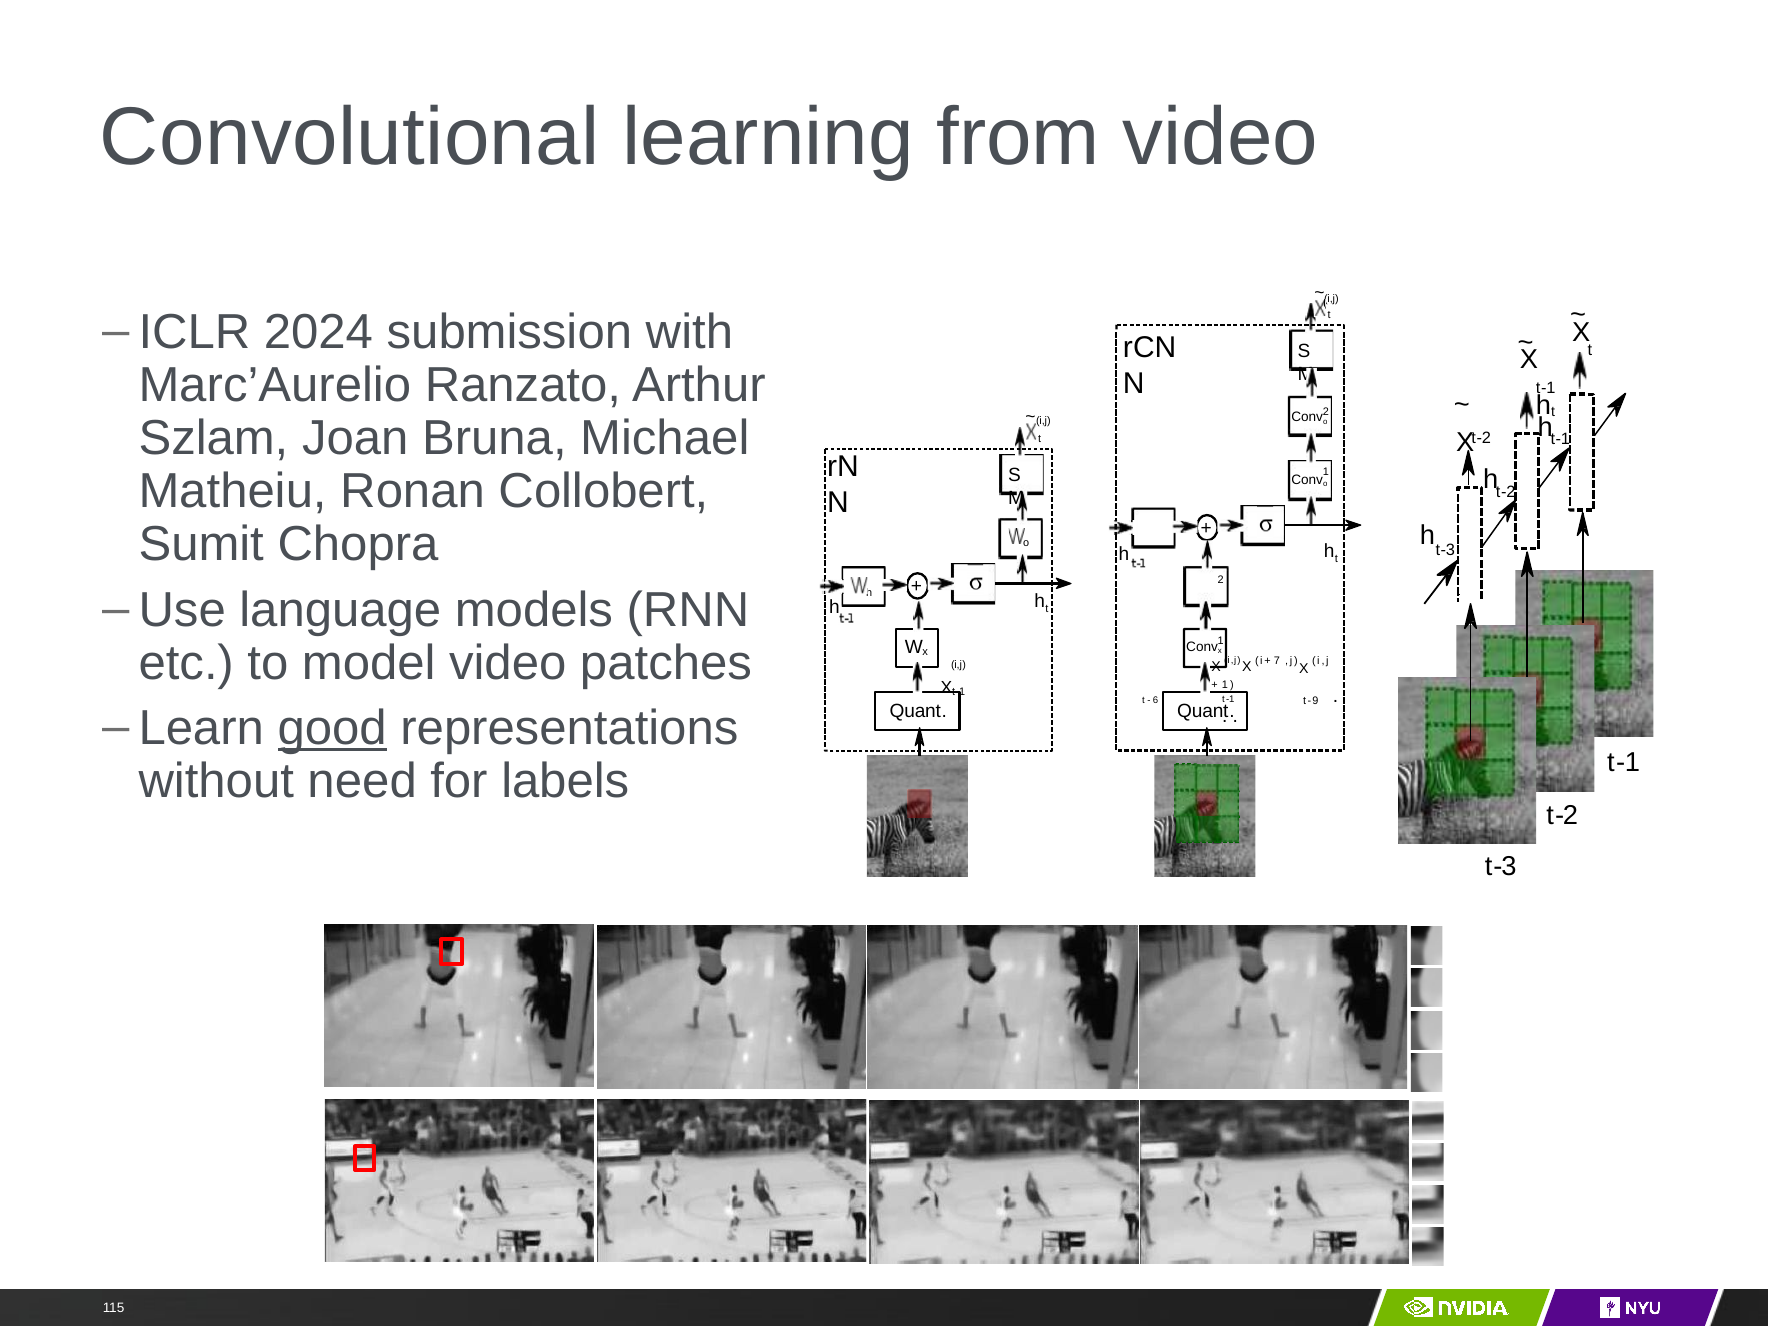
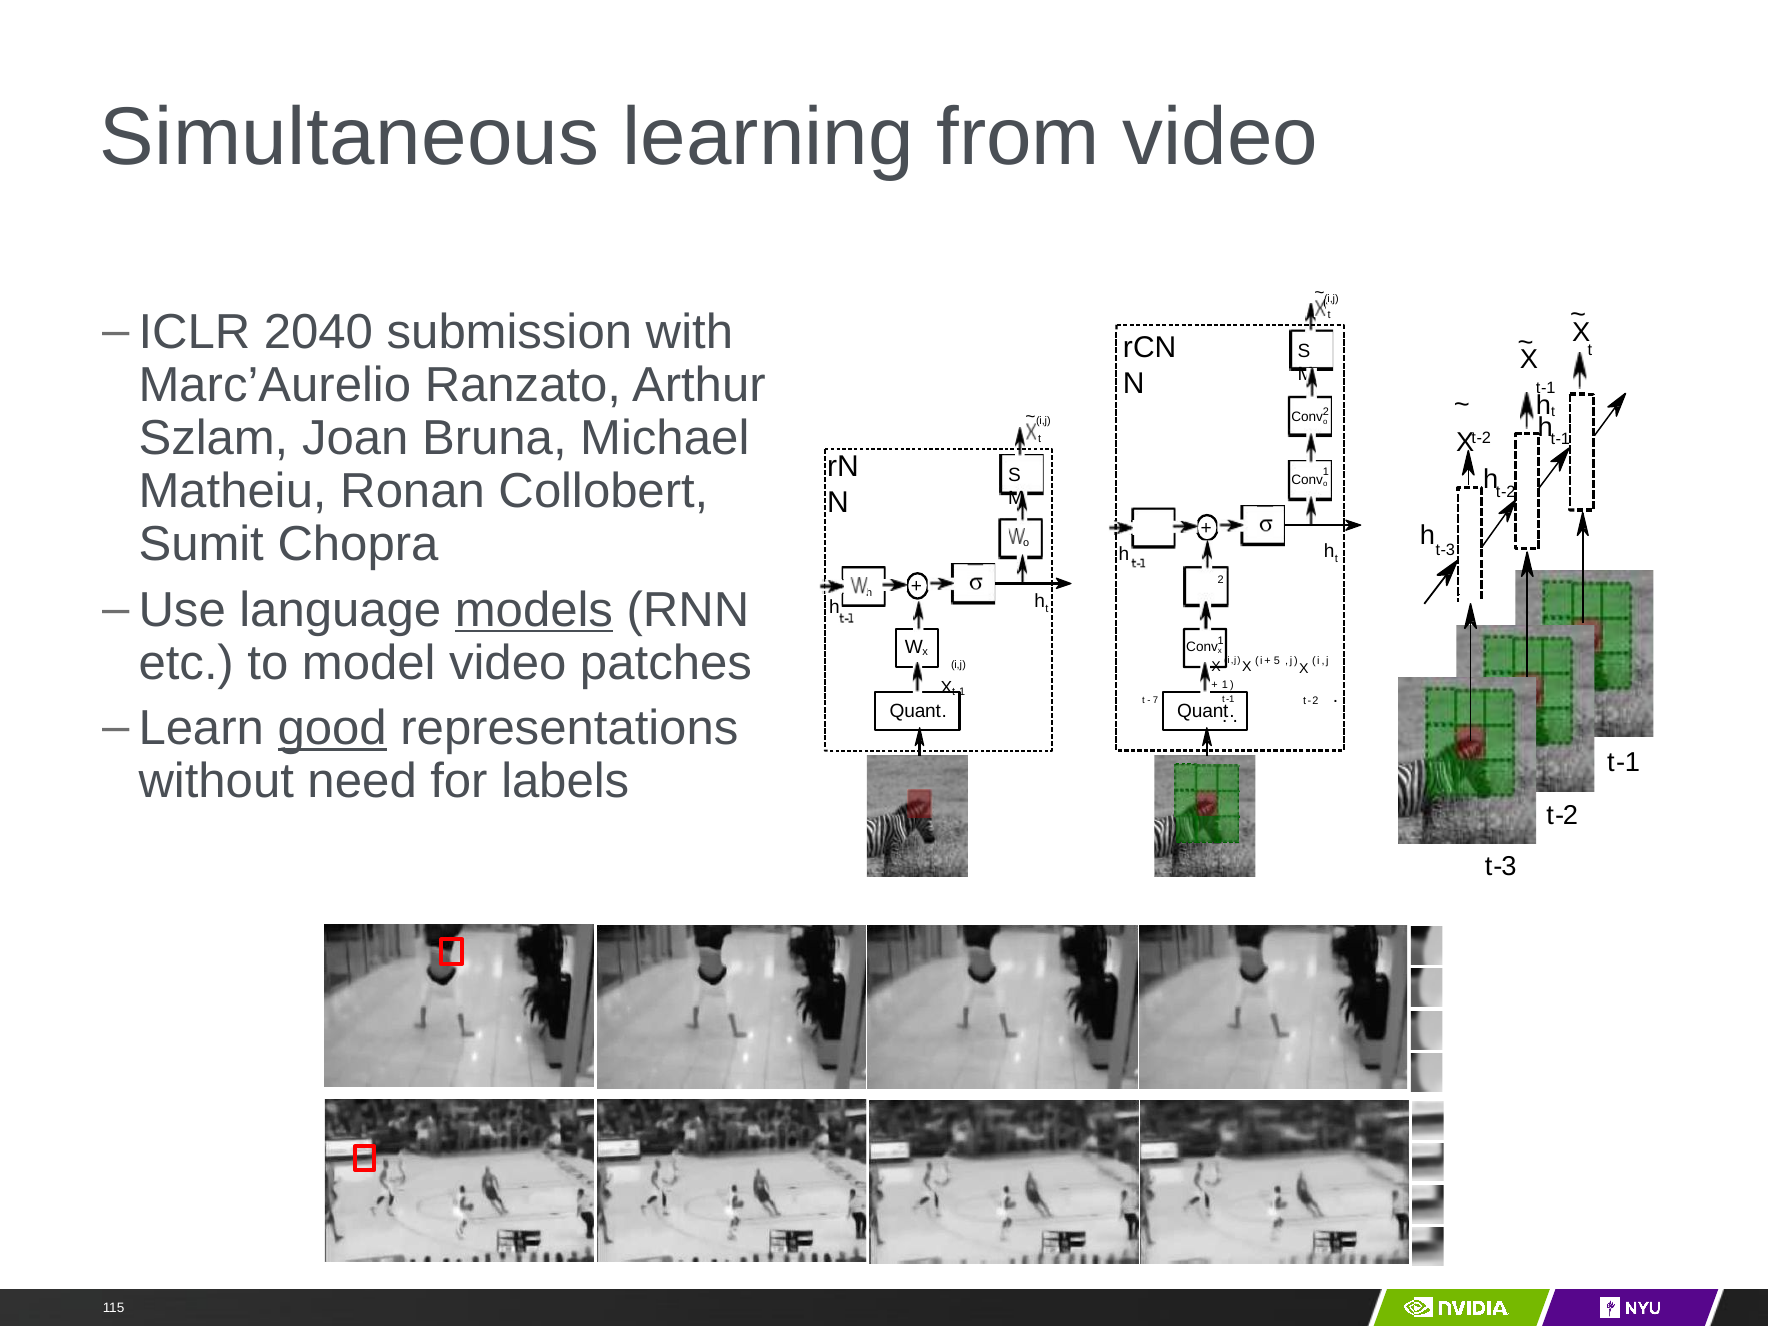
Convolutional: Convolutional -> Simultaneous
2024: 2024 -> 2040
models underline: none -> present
7: 7 -> 5
6: 6 -> 7
9 at (1315, 701): 9 -> 2
